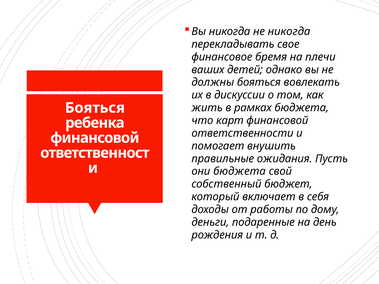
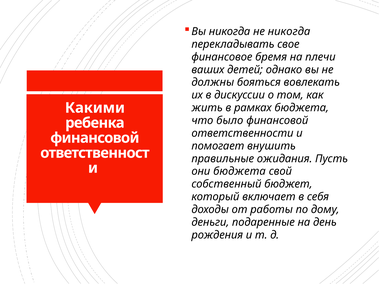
Бояться at (95, 108): Бояться -> Какими
карт: карт -> было
